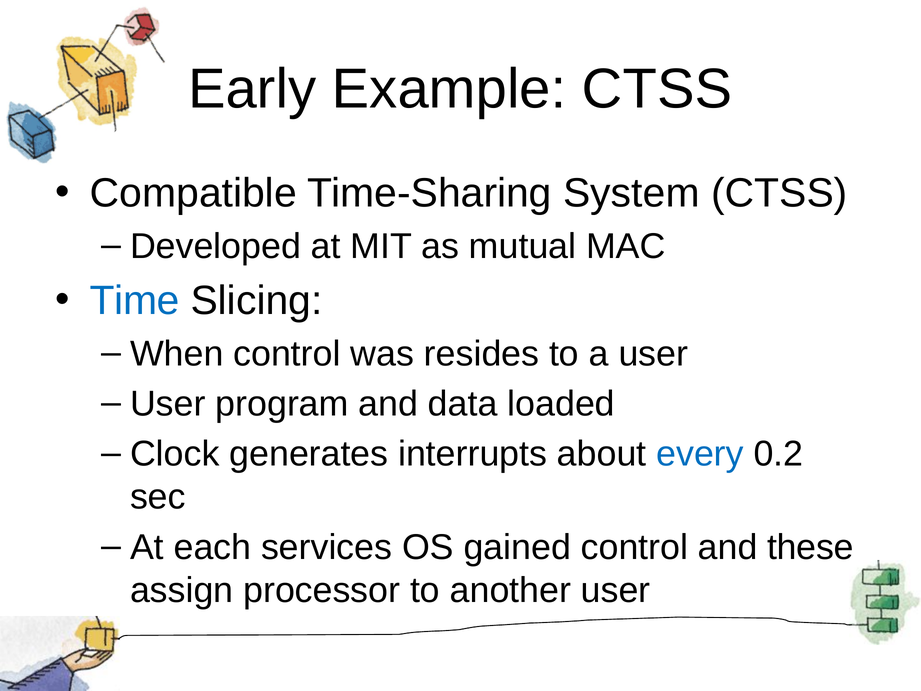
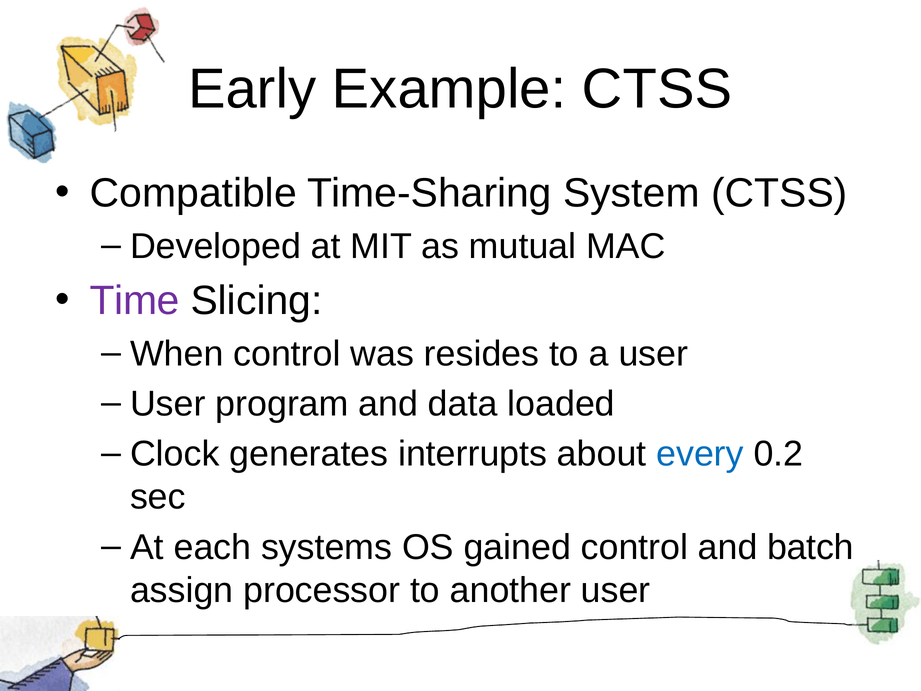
Time colour: blue -> purple
services: services -> systems
these: these -> batch
